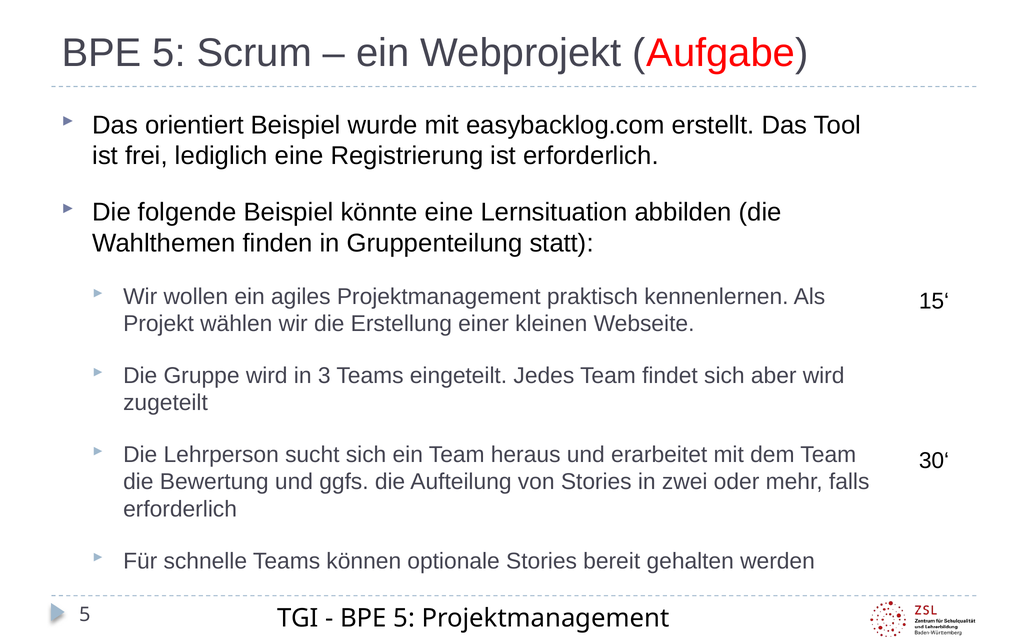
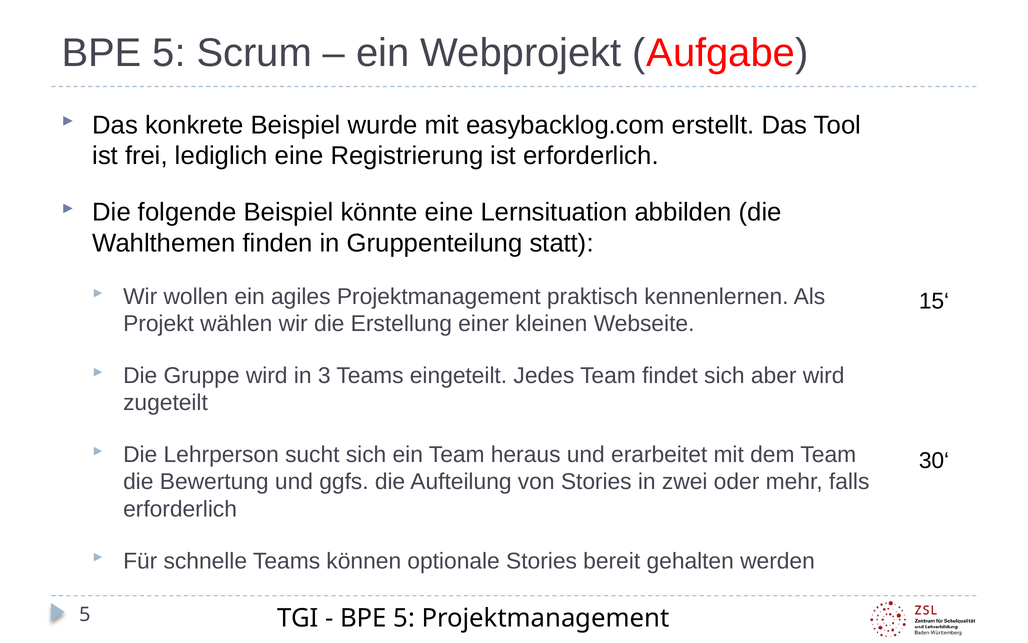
orientiert: orientiert -> konkrete
